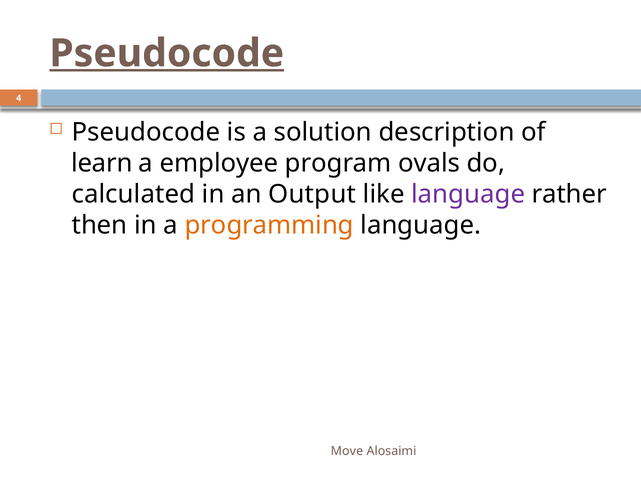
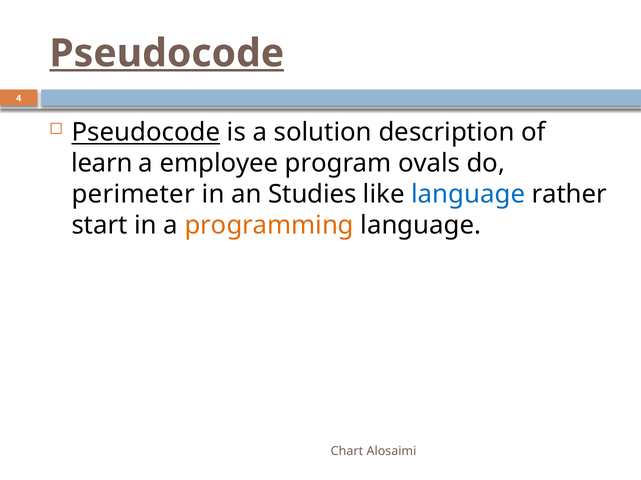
Pseudocode at (146, 133) underline: none -> present
calculated: calculated -> perimeter
Output: Output -> Studies
language at (468, 195) colour: purple -> blue
then: then -> start
Move: Move -> Chart
